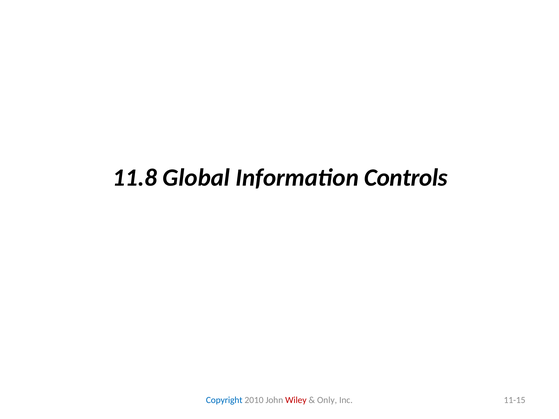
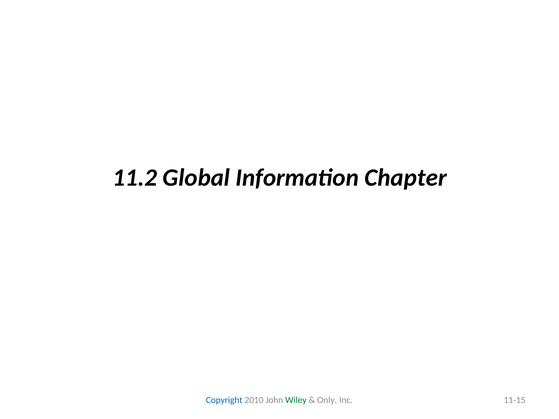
11.8: 11.8 -> 11.2
Controls: Controls -> Chapter
Wiley colour: red -> green
